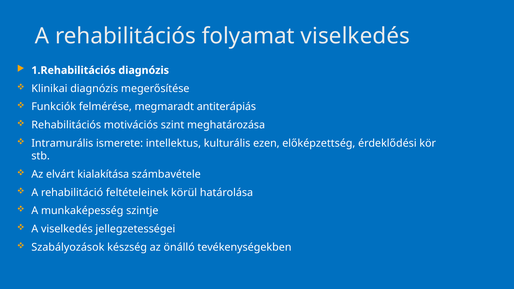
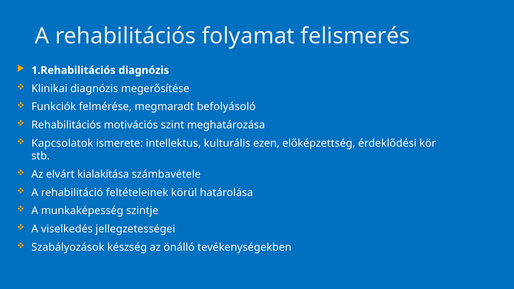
folyamat viselkedés: viselkedés -> felismerés
antiterápiás: antiterápiás -> befolyásoló
Intramurális: Intramurális -> Kapcsolatok
